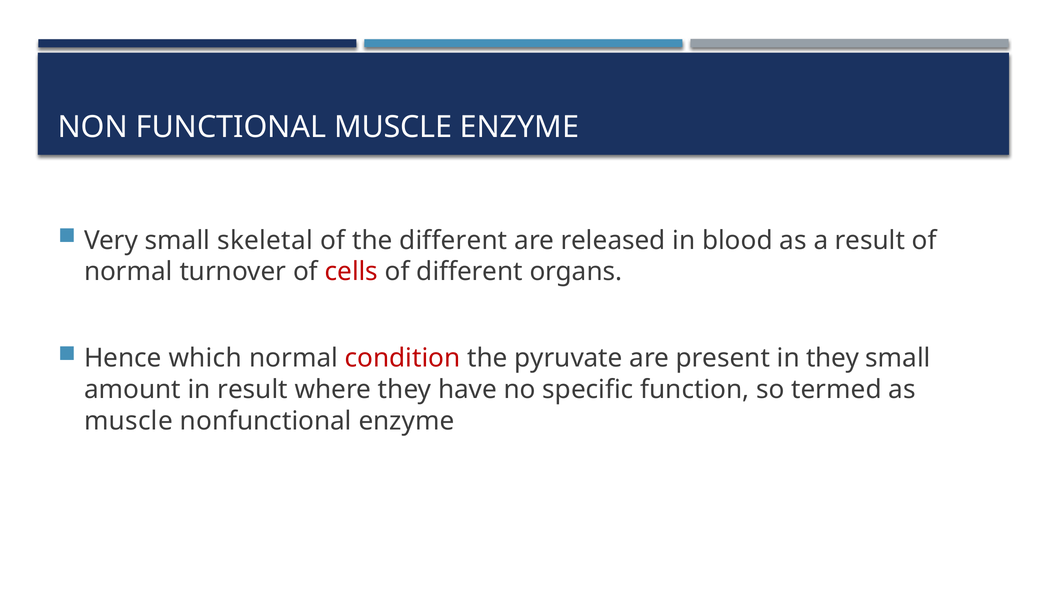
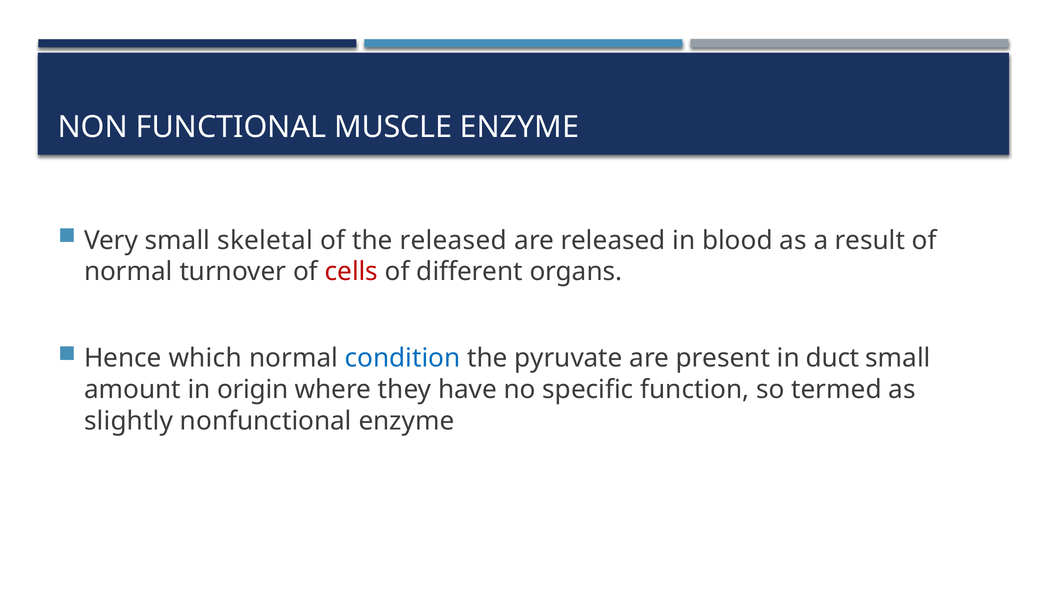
the different: different -> released
condition colour: red -> blue
in they: they -> duct
in result: result -> origin
muscle at (128, 421): muscle -> slightly
